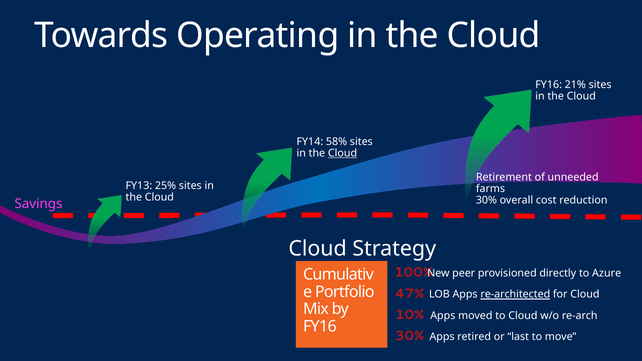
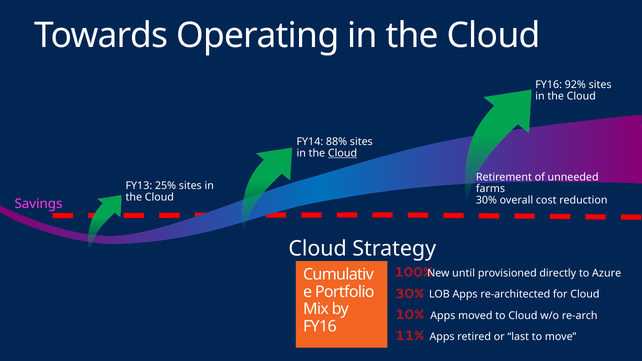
21%: 21% -> 92%
58%: 58% -> 88%
peer: peer -> until
47% at (410, 294): 47% -> 30%
re-architected underline: present -> none
30% at (409, 336): 30% -> 11%
